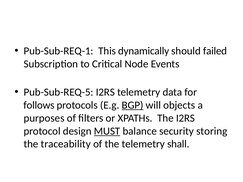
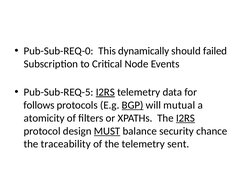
Pub-Sub-REQ-1: Pub-Sub-REQ-1 -> Pub-Sub-REQ-0
I2RS at (105, 92) underline: none -> present
objects: objects -> mutual
purposes: purposes -> atomicity
I2RS at (185, 118) underline: none -> present
storing: storing -> chance
shall: shall -> sent
